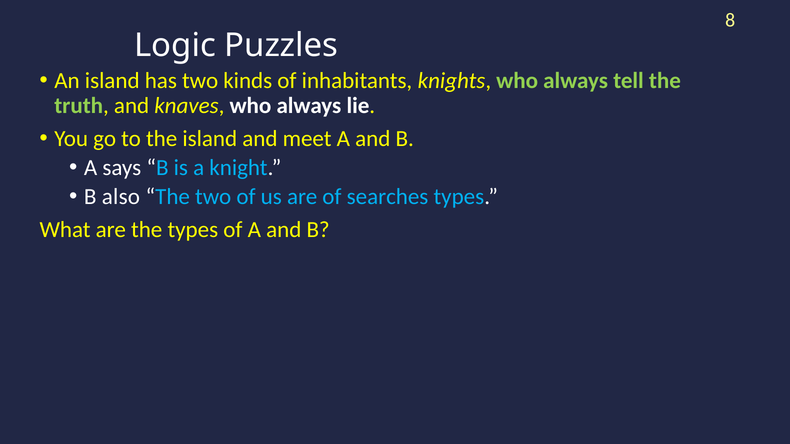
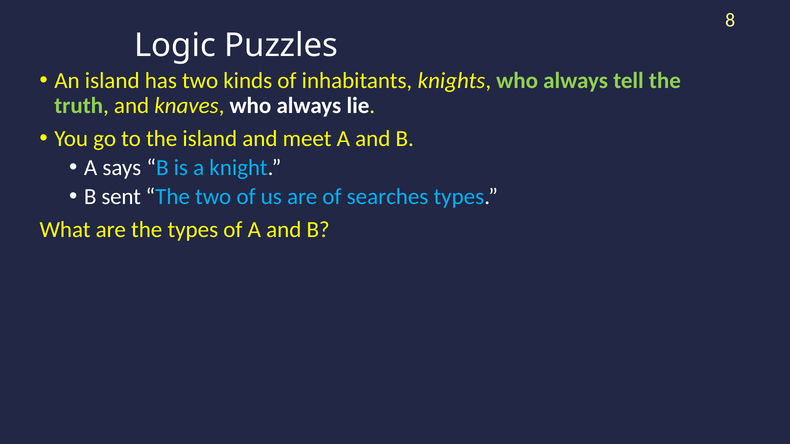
also: also -> sent
